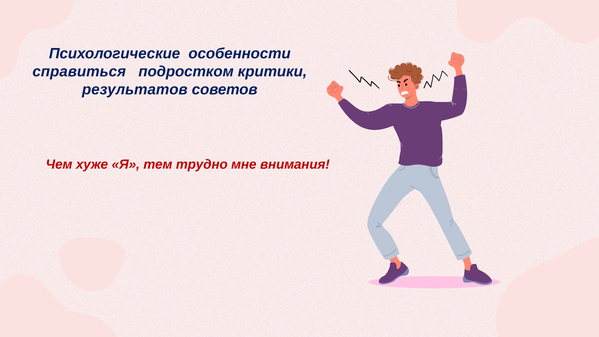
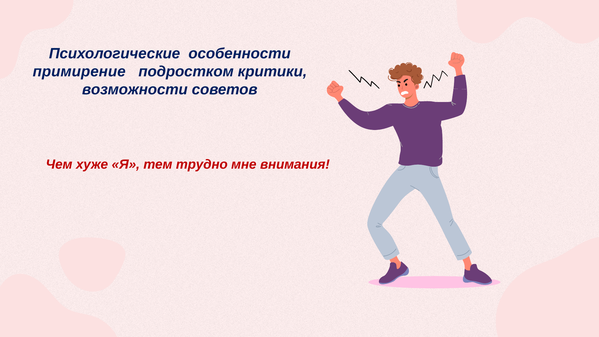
справиться: справиться -> примирение
результатов: результатов -> возможности
